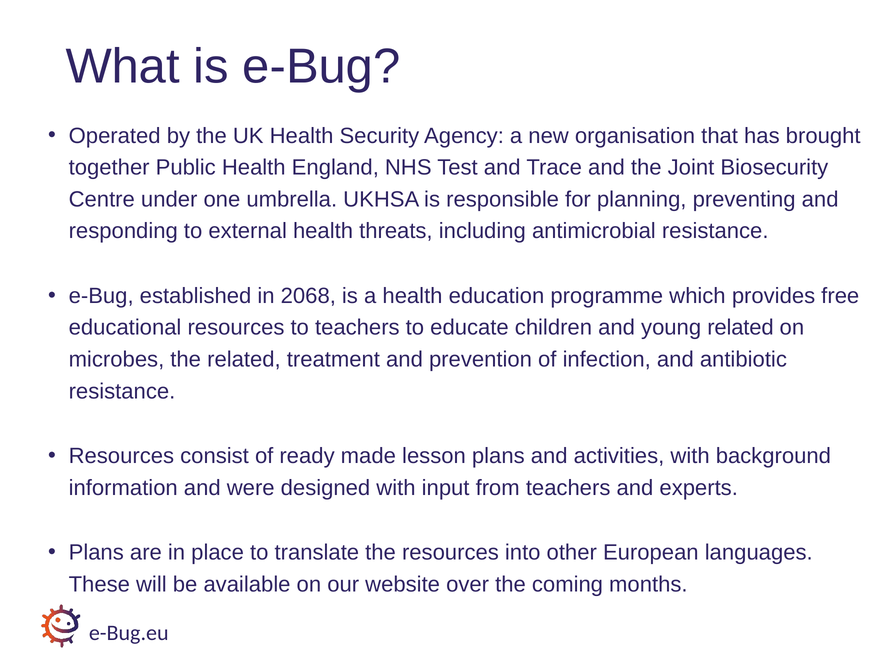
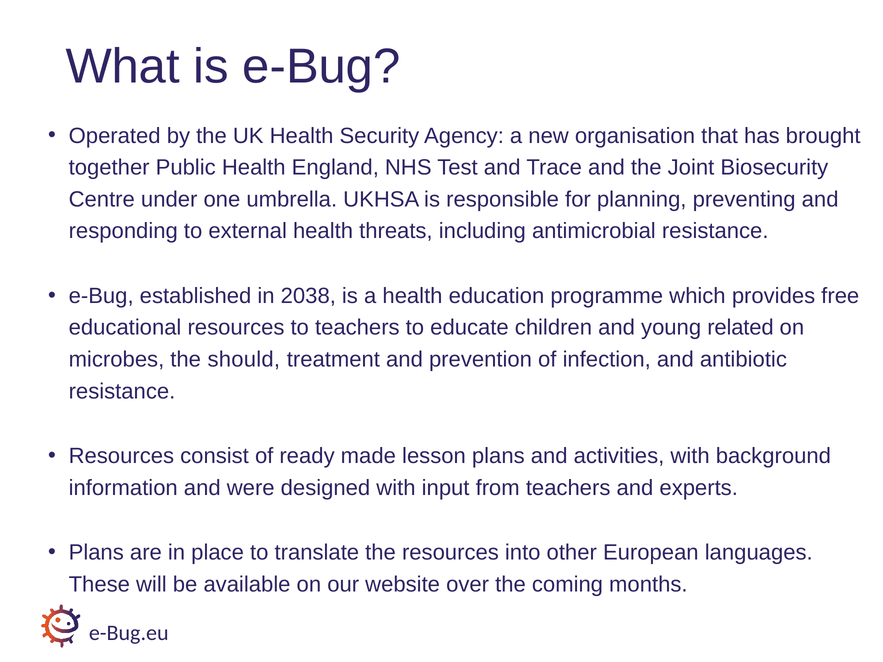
2068: 2068 -> 2038
the related: related -> should
